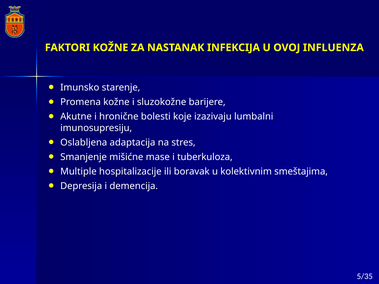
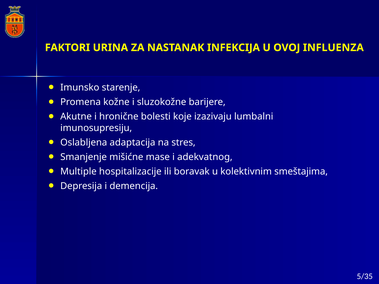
FAKTORI KOŽNE: KOŽNE -> URINA
tuberkuloza: tuberkuloza -> adekvatnog
